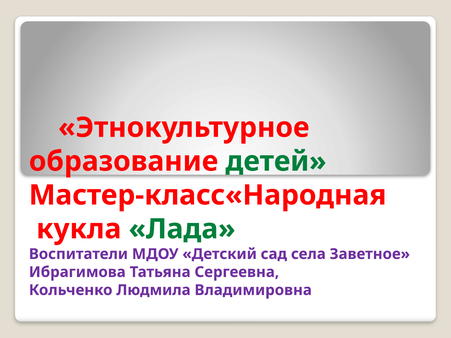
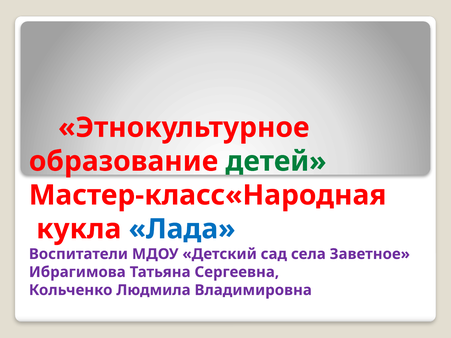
Лада colour: green -> blue
